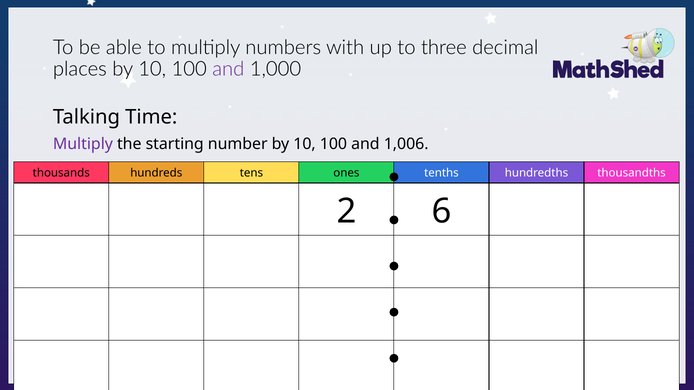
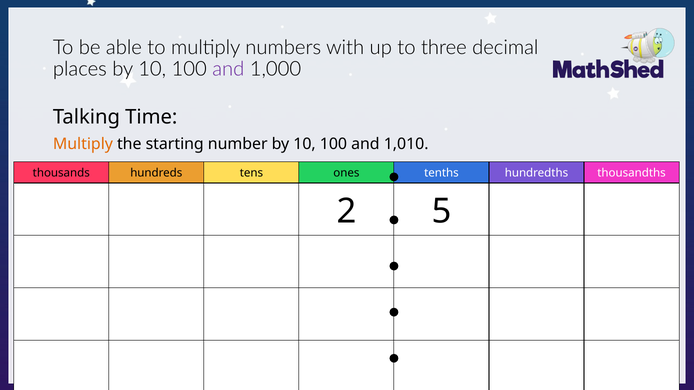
Multiply at (83, 144) colour: purple -> orange
1,006: 1,006 -> 1,010
6: 6 -> 5
